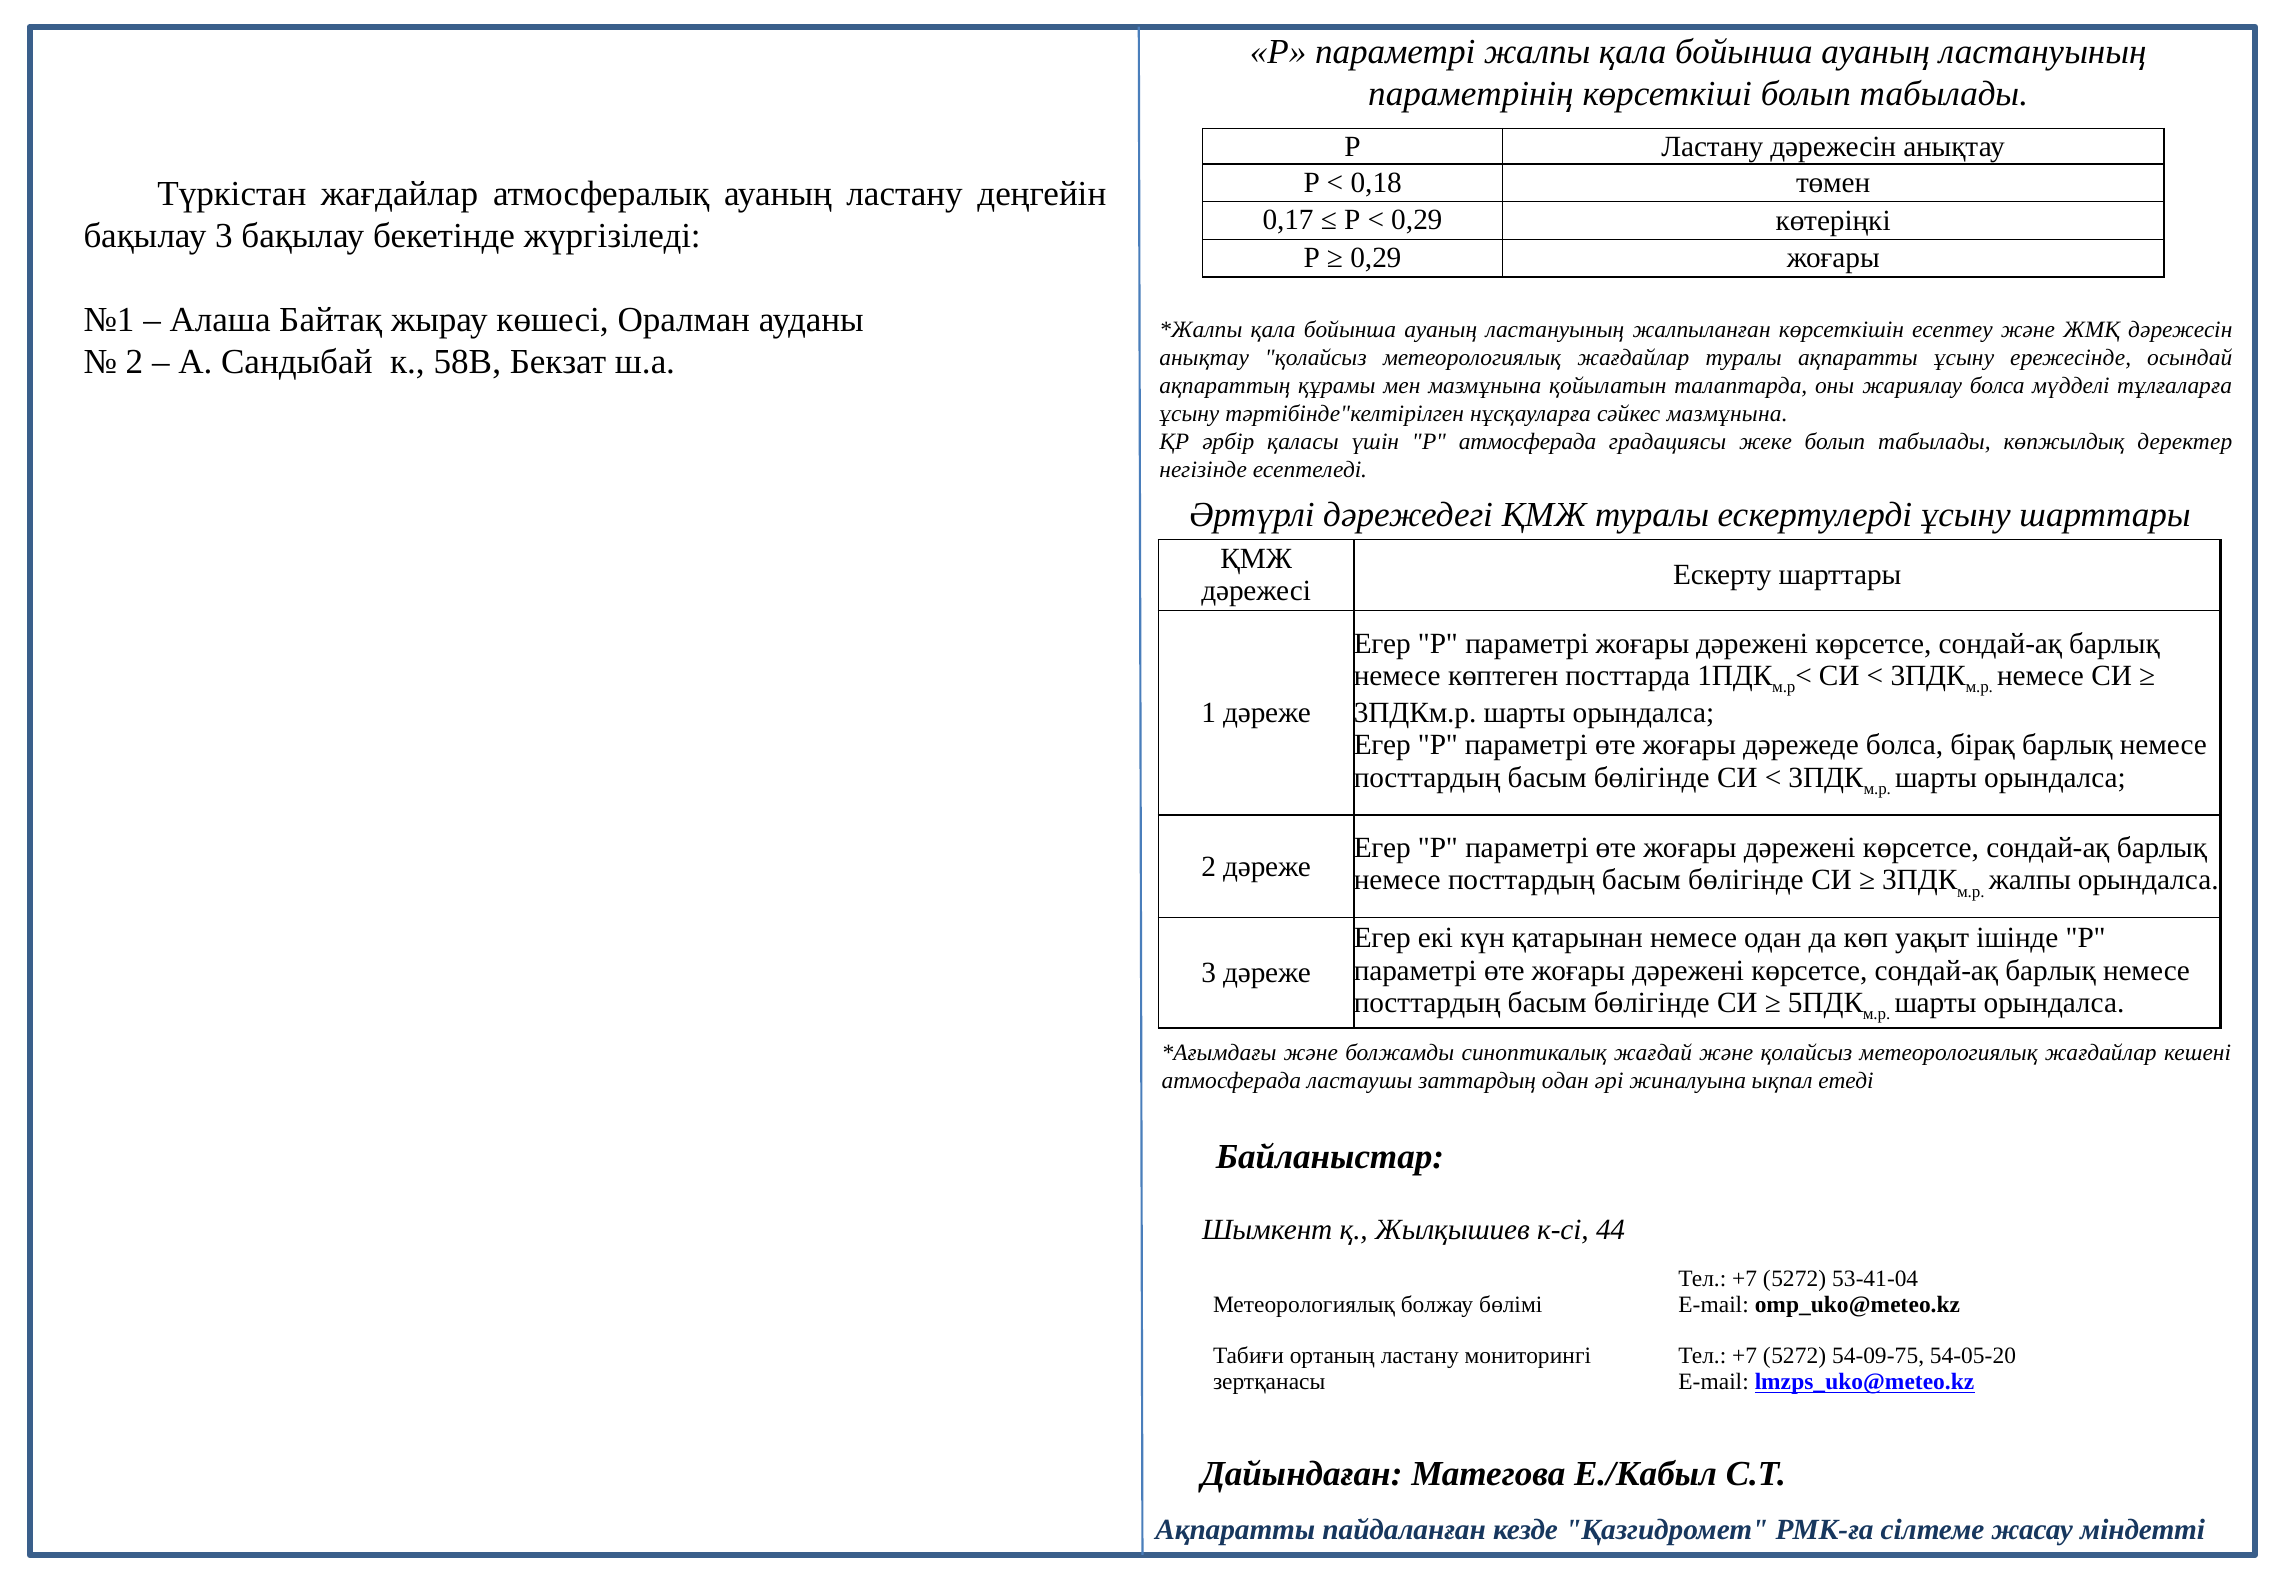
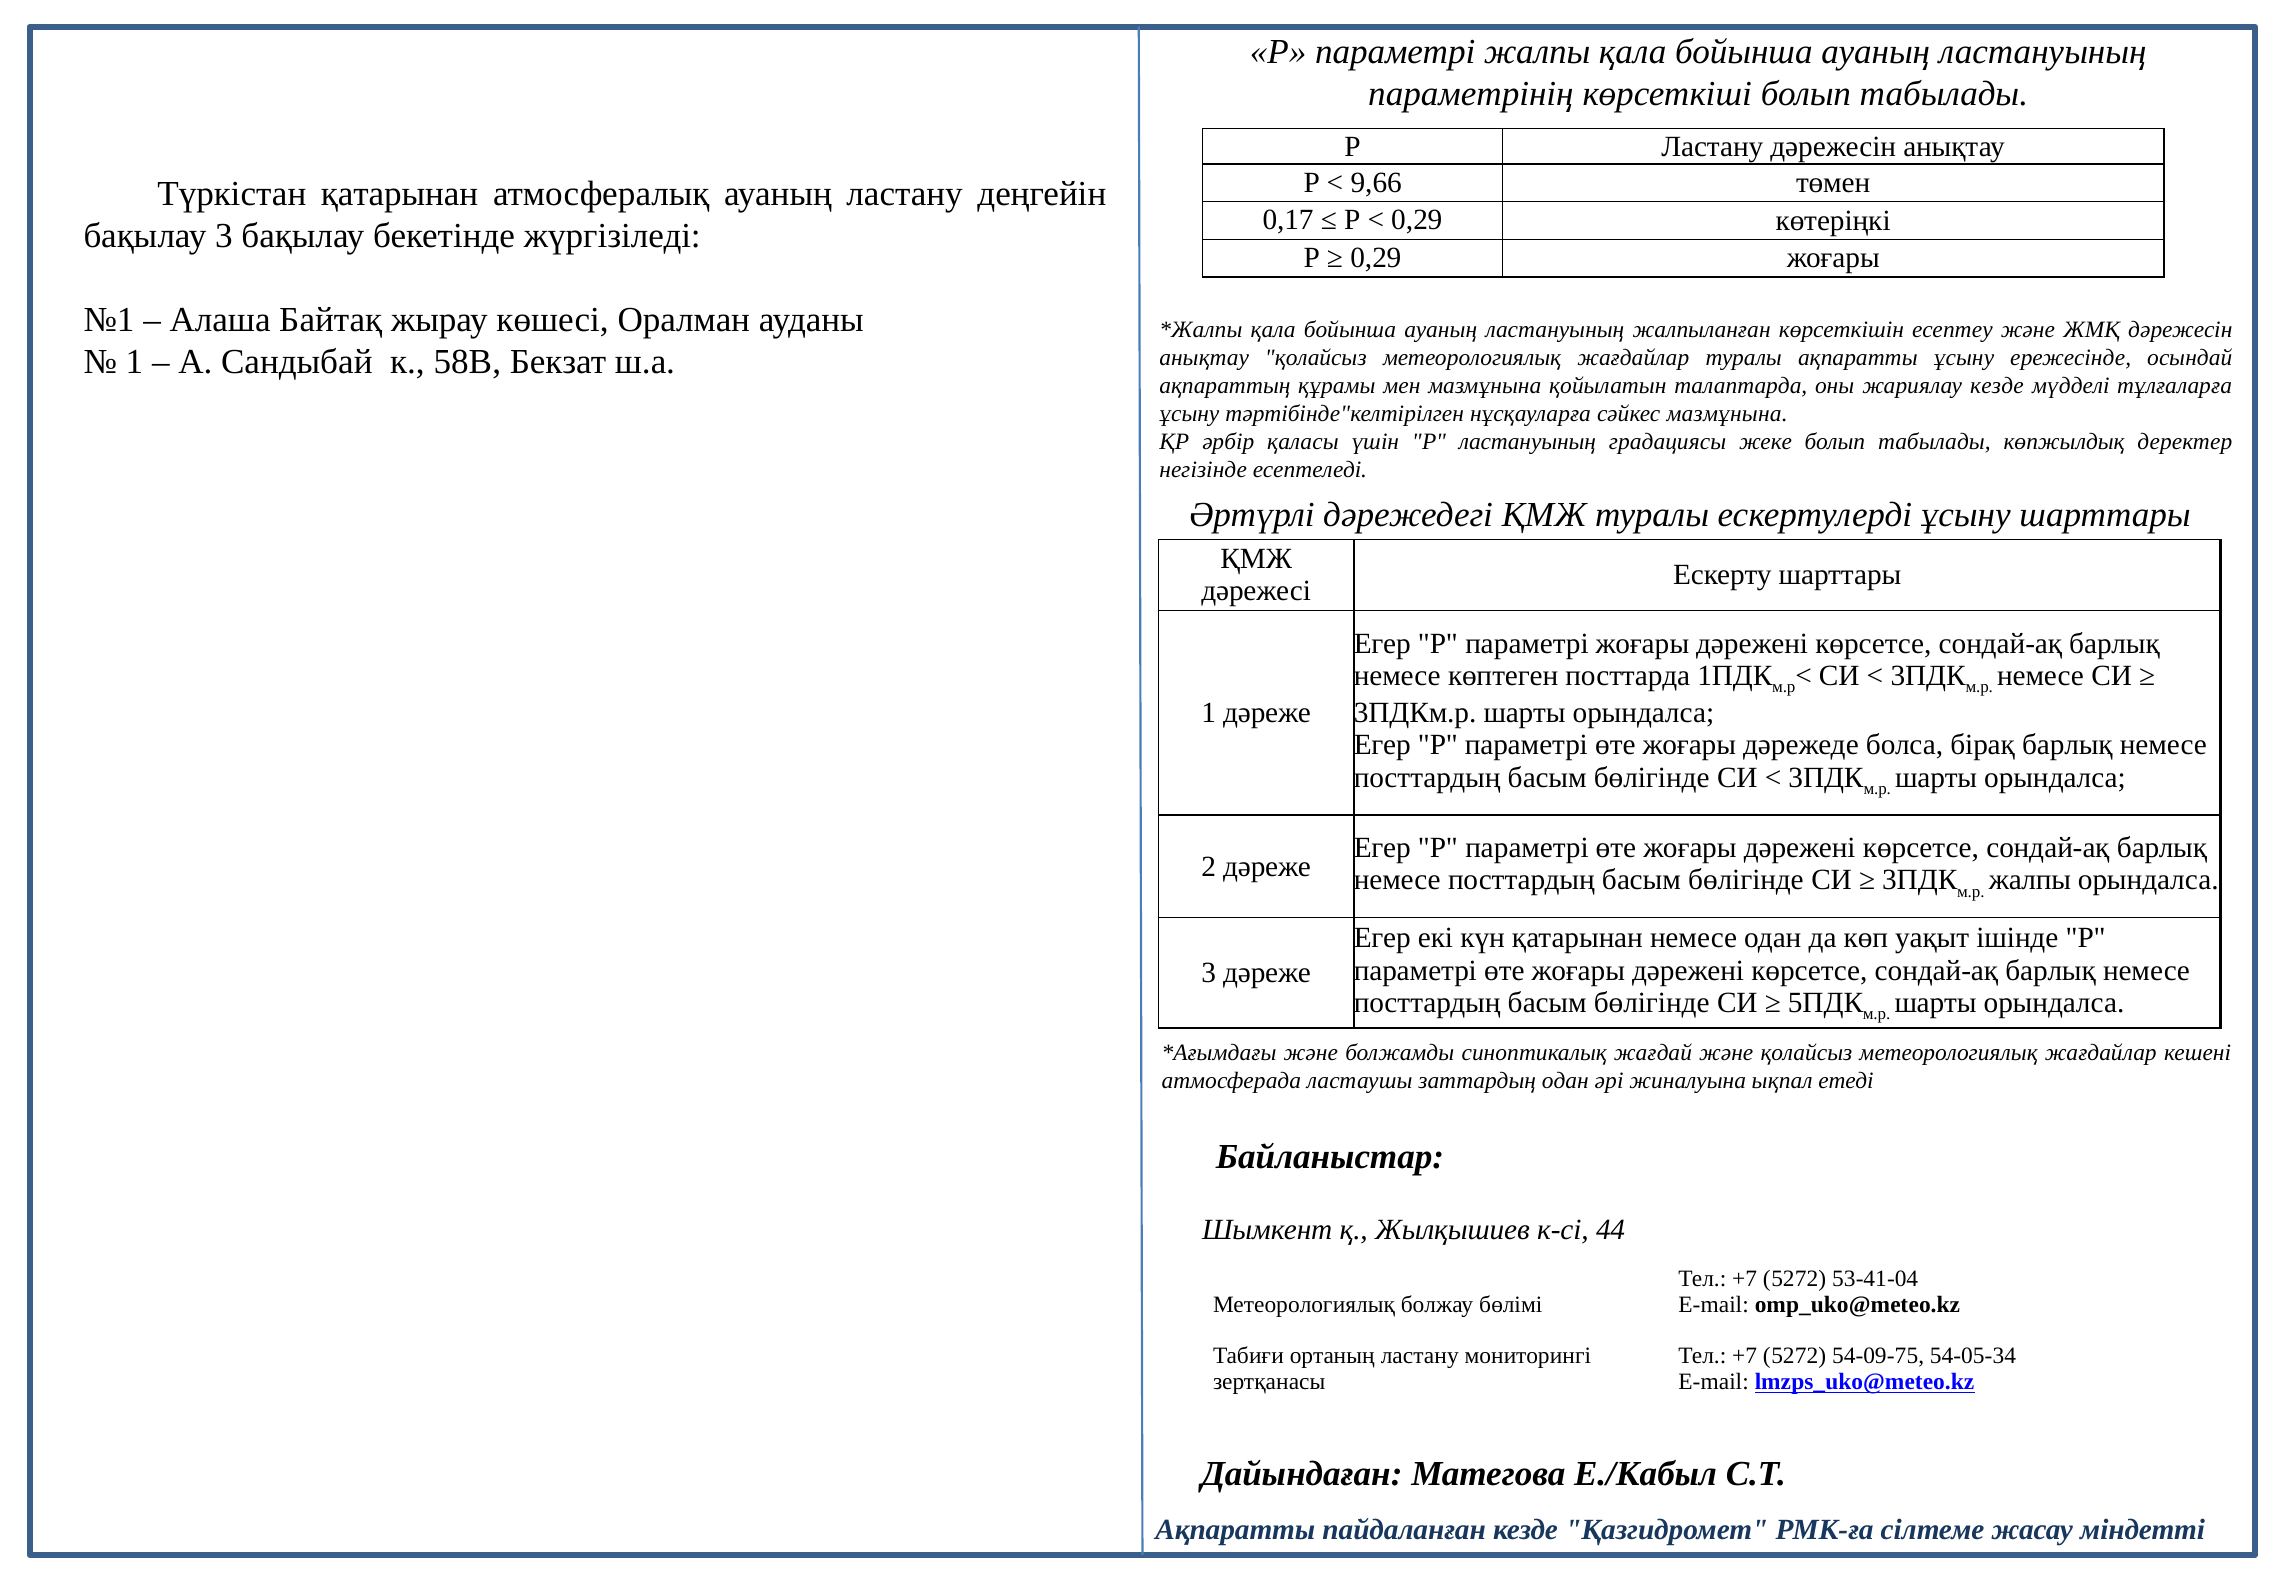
0,18: 0,18 -> 9,66
Түркістан жағдайлар: жағдайлар -> қатарынан
2 at (135, 362): 2 -> 1
жариялау болса: болса -> кезде
Р атмосферада: атмосферада -> ластануының
54-05-20: 54-05-20 -> 54-05-34
